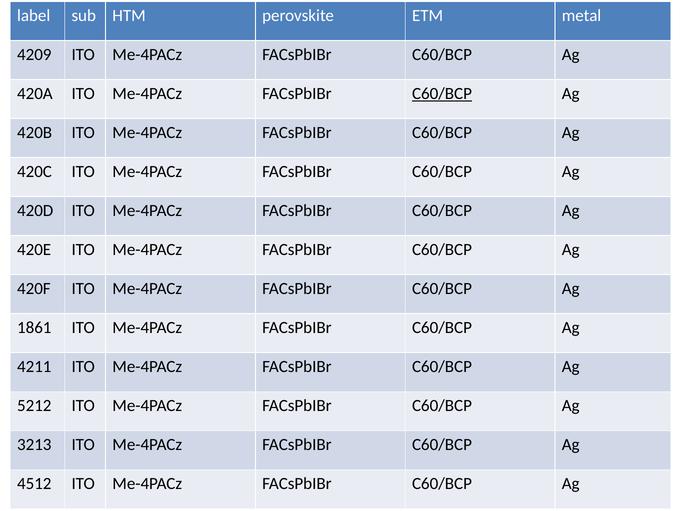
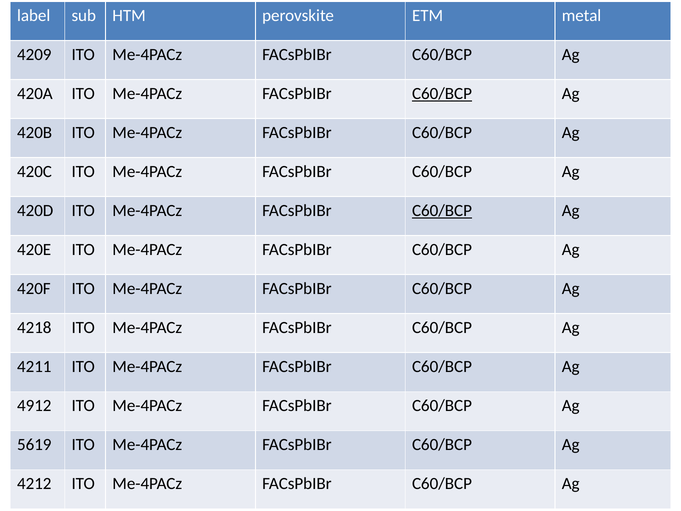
C60/BCP at (442, 210) underline: none -> present
1861: 1861 -> 4218
5212: 5212 -> 4912
3213: 3213 -> 5619
4512: 4512 -> 4212
